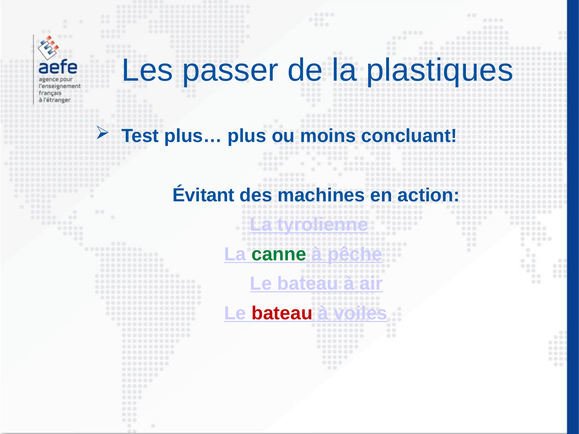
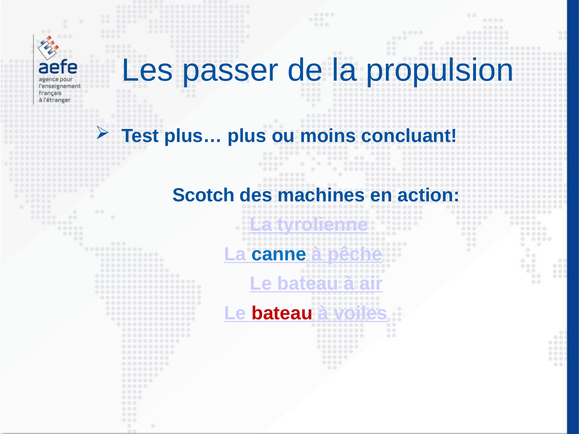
plastiques: plastiques -> propulsion
Évitant: Évitant -> Scotch
canne colour: green -> blue
